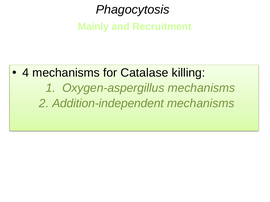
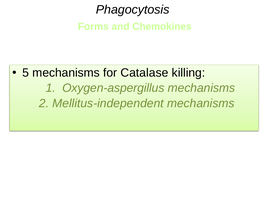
Mainly: Mainly -> Forms
Recruitment: Recruitment -> Chemokines
4: 4 -> 5
Addition-independent: Addition-independent -> Mellitus-independent
